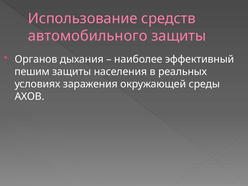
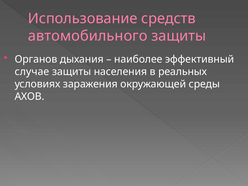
пешим: пешим -> случае
